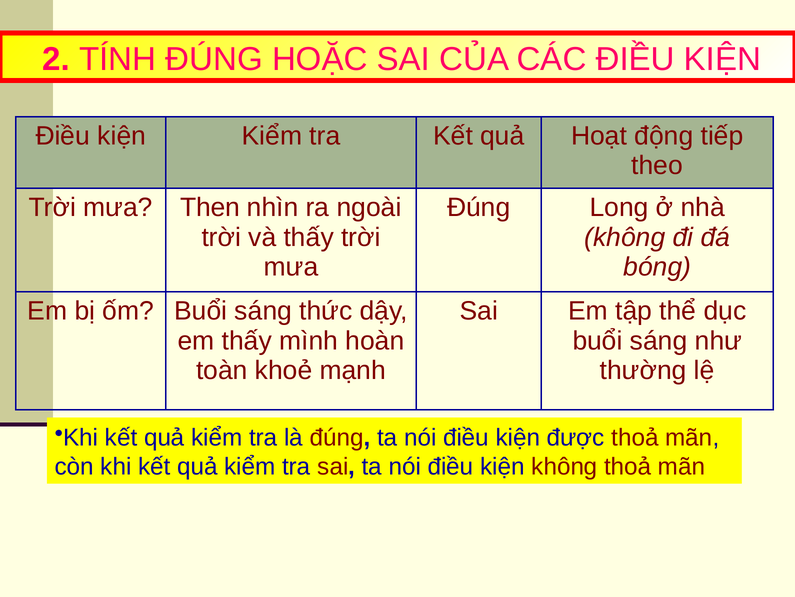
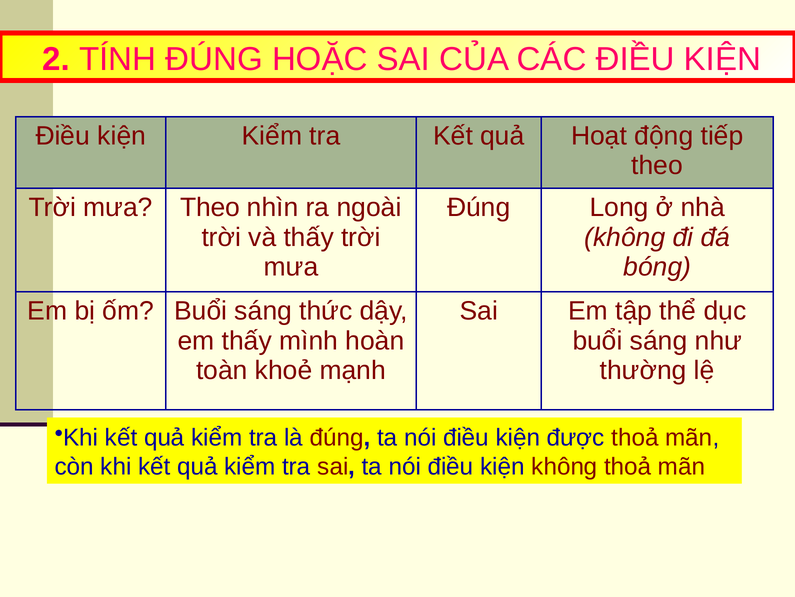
mưa Then: Then -> Theo
